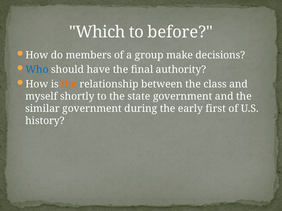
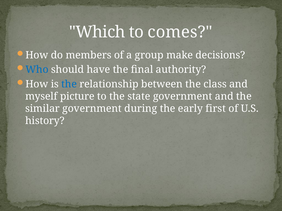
before: before -> comes
the at (69, 84) colour: orange -> blue
shortly: shortly -> picture
